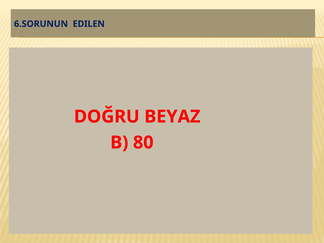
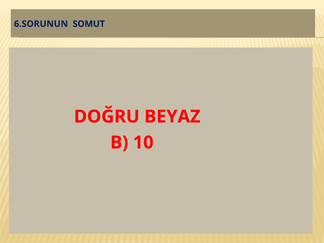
EDILEN: EDILEN -> SOMUT
80: 80 -> 10
